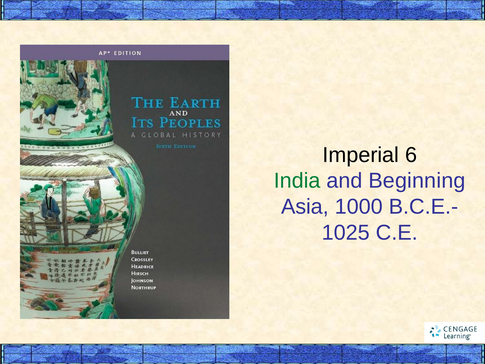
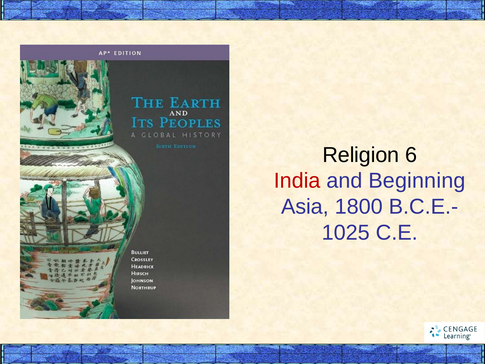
Imperial: Imperial -> Religion
India colour: green -> red
1000: 1000 -> 1800
